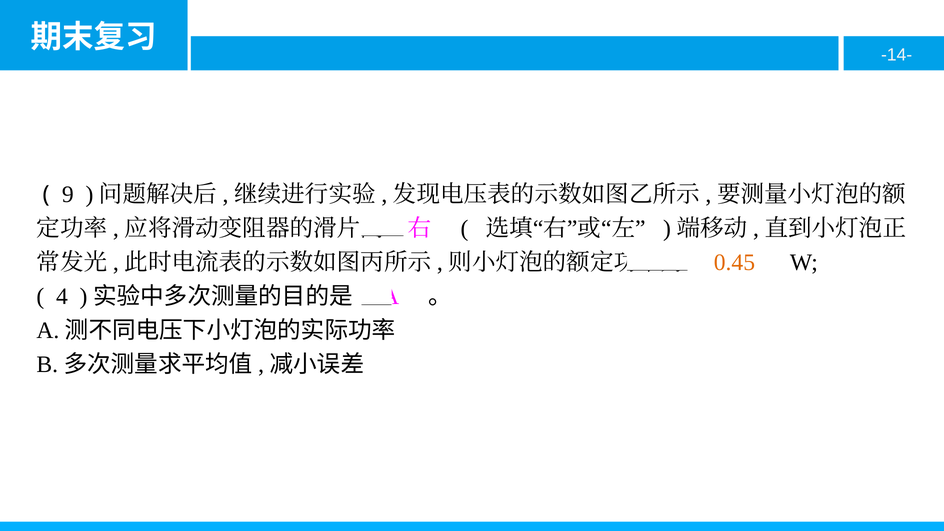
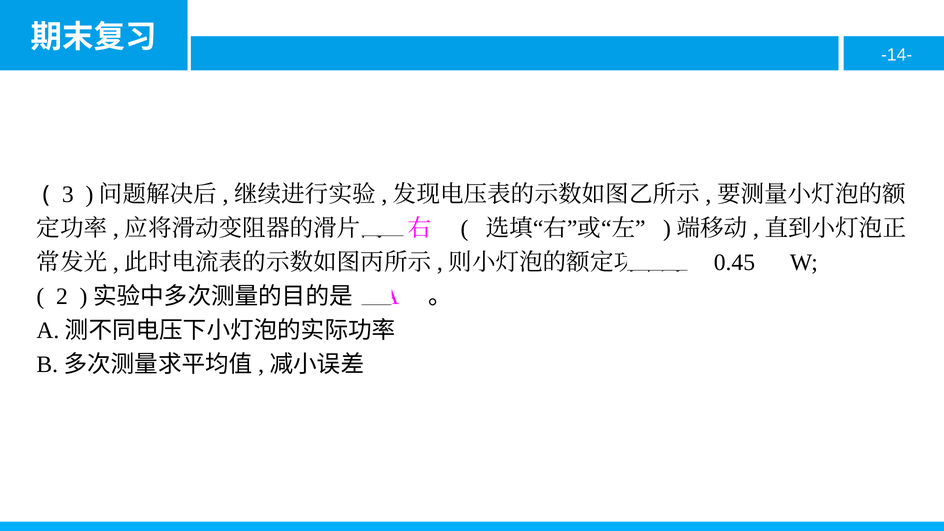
9: 9 -> 3
0.45 colour: orange -> black
4: 4 -> 2
